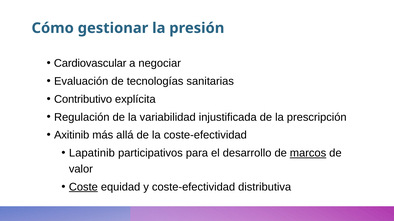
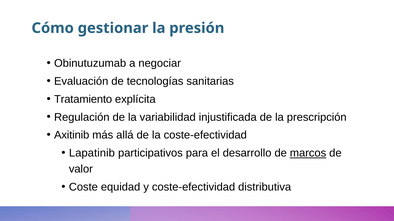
Cardiovascular: Cardiovascular -> Obinutuzumab
Contributivo: Contributivo -> Tratamiento
Coste underline: present -> none
